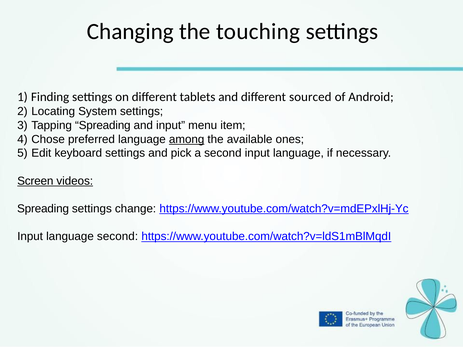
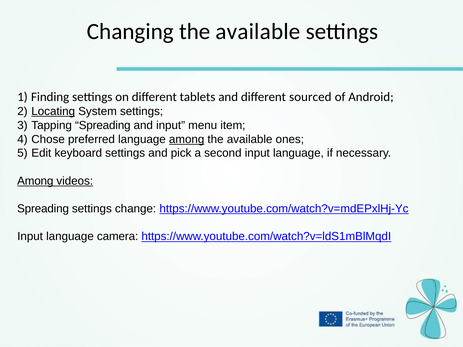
Changing the touching: touching -> available
Locating underline: none -> present
Screen at (35, 181): Screen -> Among
language second: second -> camera
